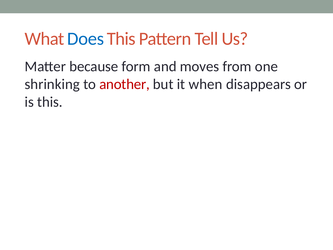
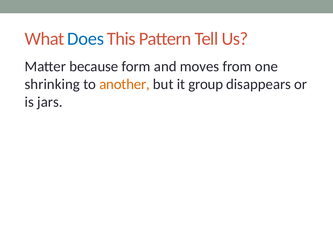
another colour: red -> orange
when: when -> group
is this: this -> jars
